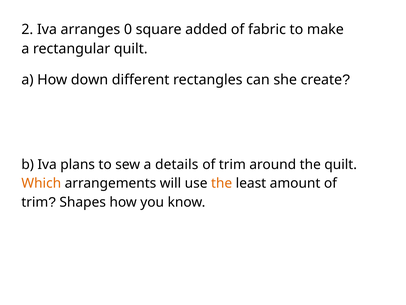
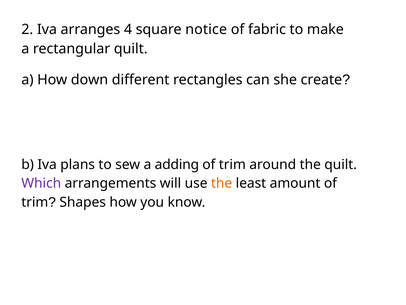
0: 0 -> 4
added: added -> notice
details: details -> adding
Which colour: orange -> purple
